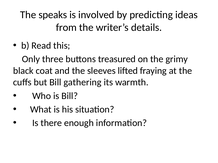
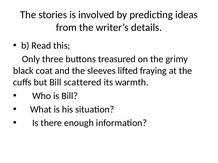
speaks: speaks -> stories
gathering: gathering -> scattered
